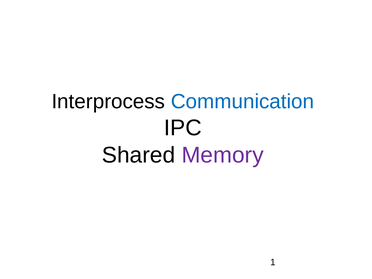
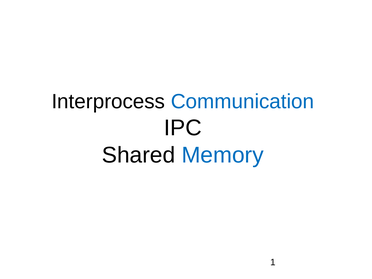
Memory colour: purple -> blue
